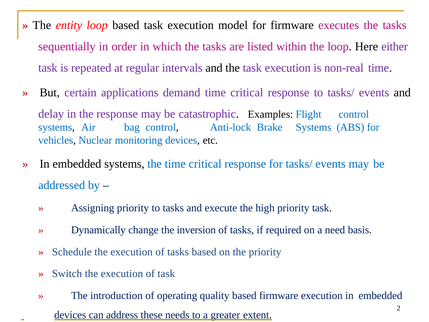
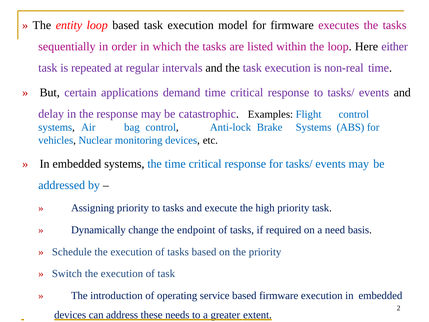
inversion: inversion -> endpoint
quality: quality -> service
